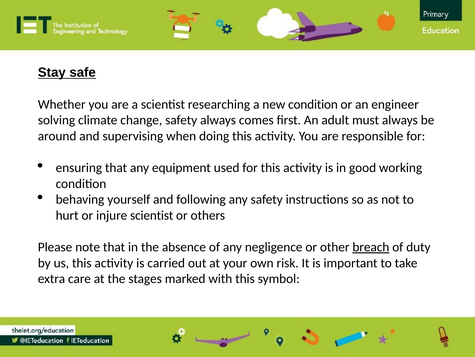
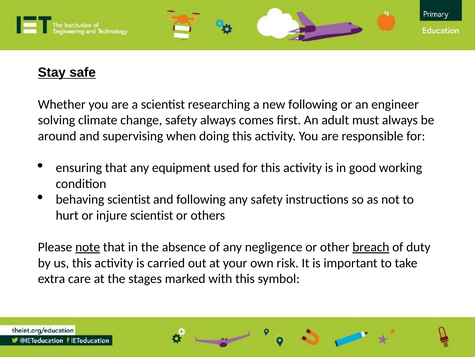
new condition: condition -> following
behaving yourself: yourself -> scientist
note underline: none -> present
